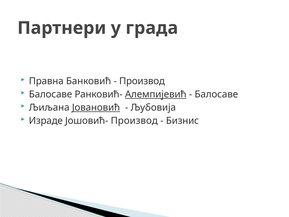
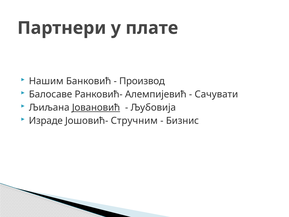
града: града -> плате
Правна: Правна -> Нашим
Алемпијевић underline: present -> none
Балосаве at (216, 94): Балосаве -> Сачувати
Јошовић- Производ: Производ -> Стручним
